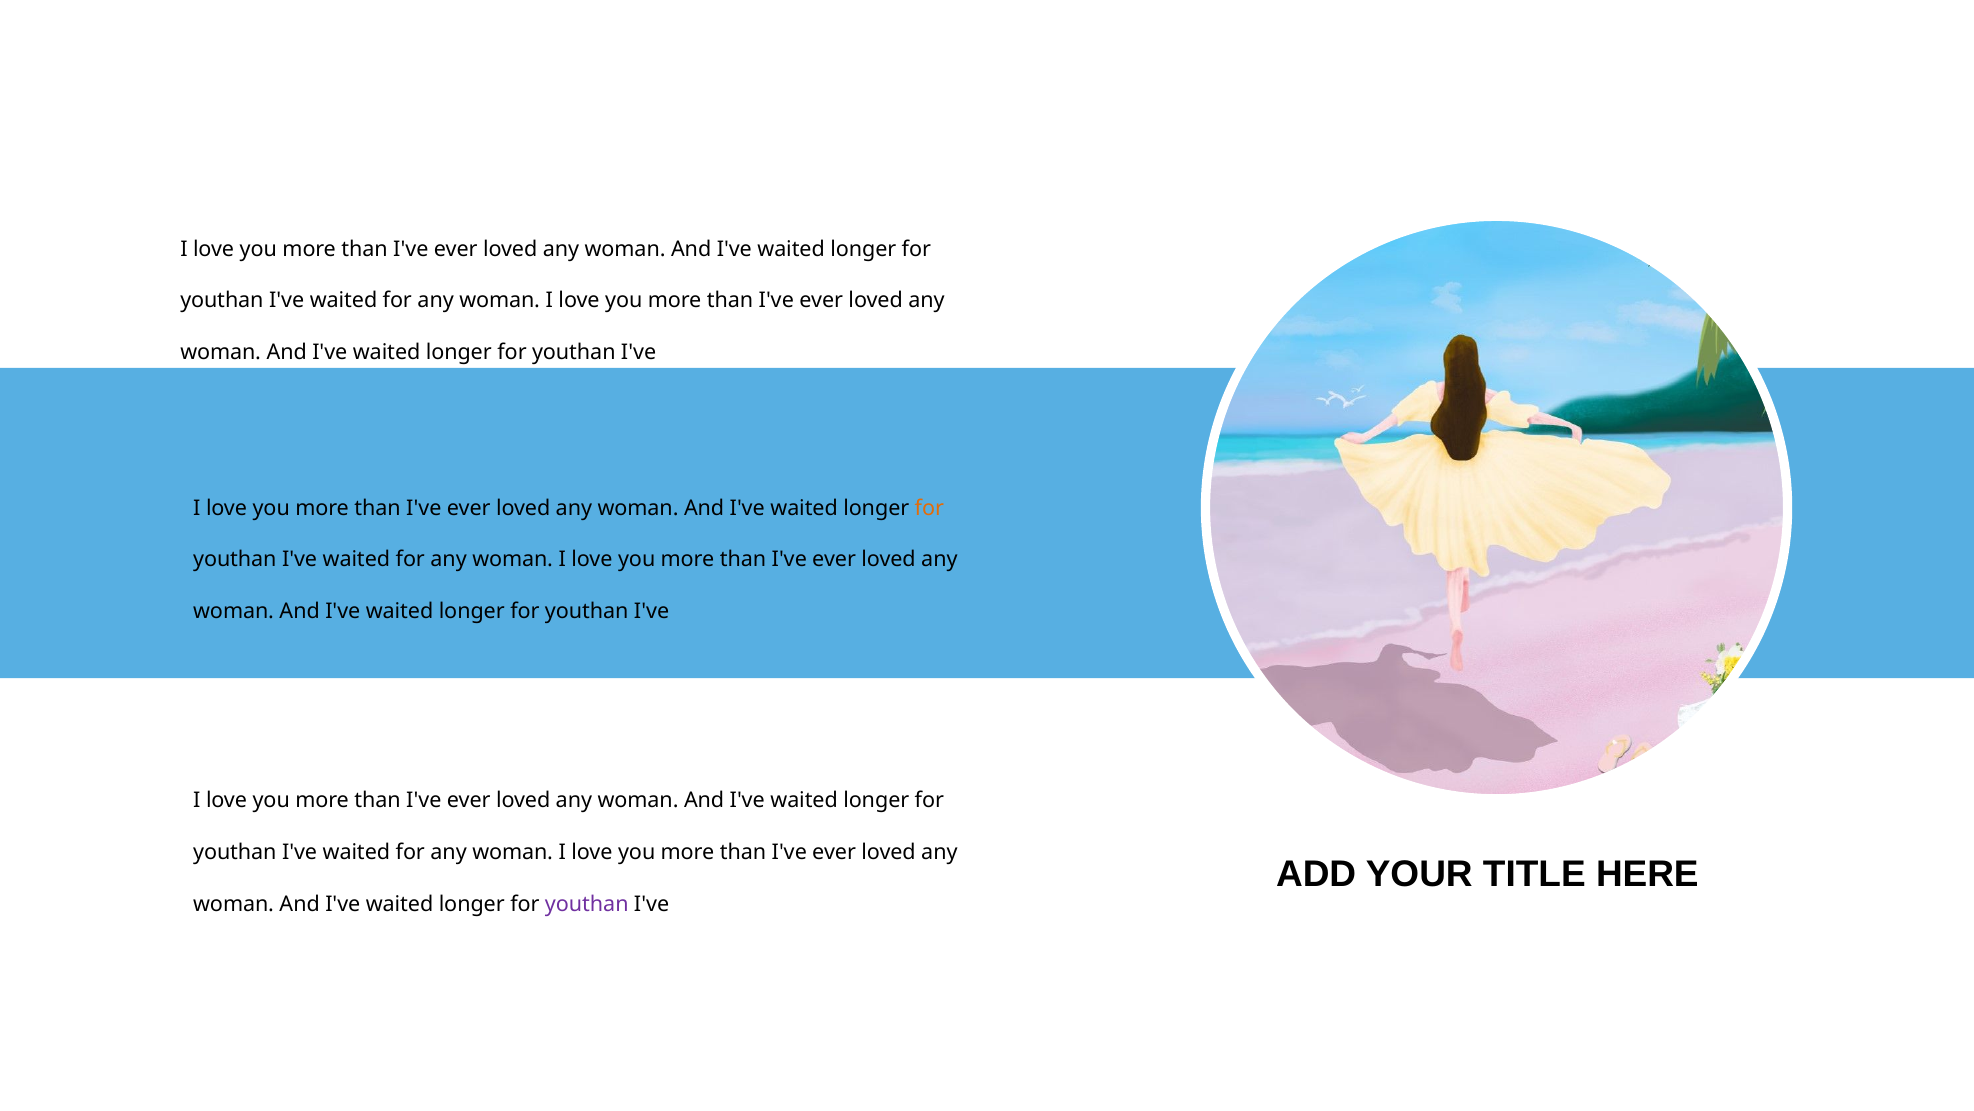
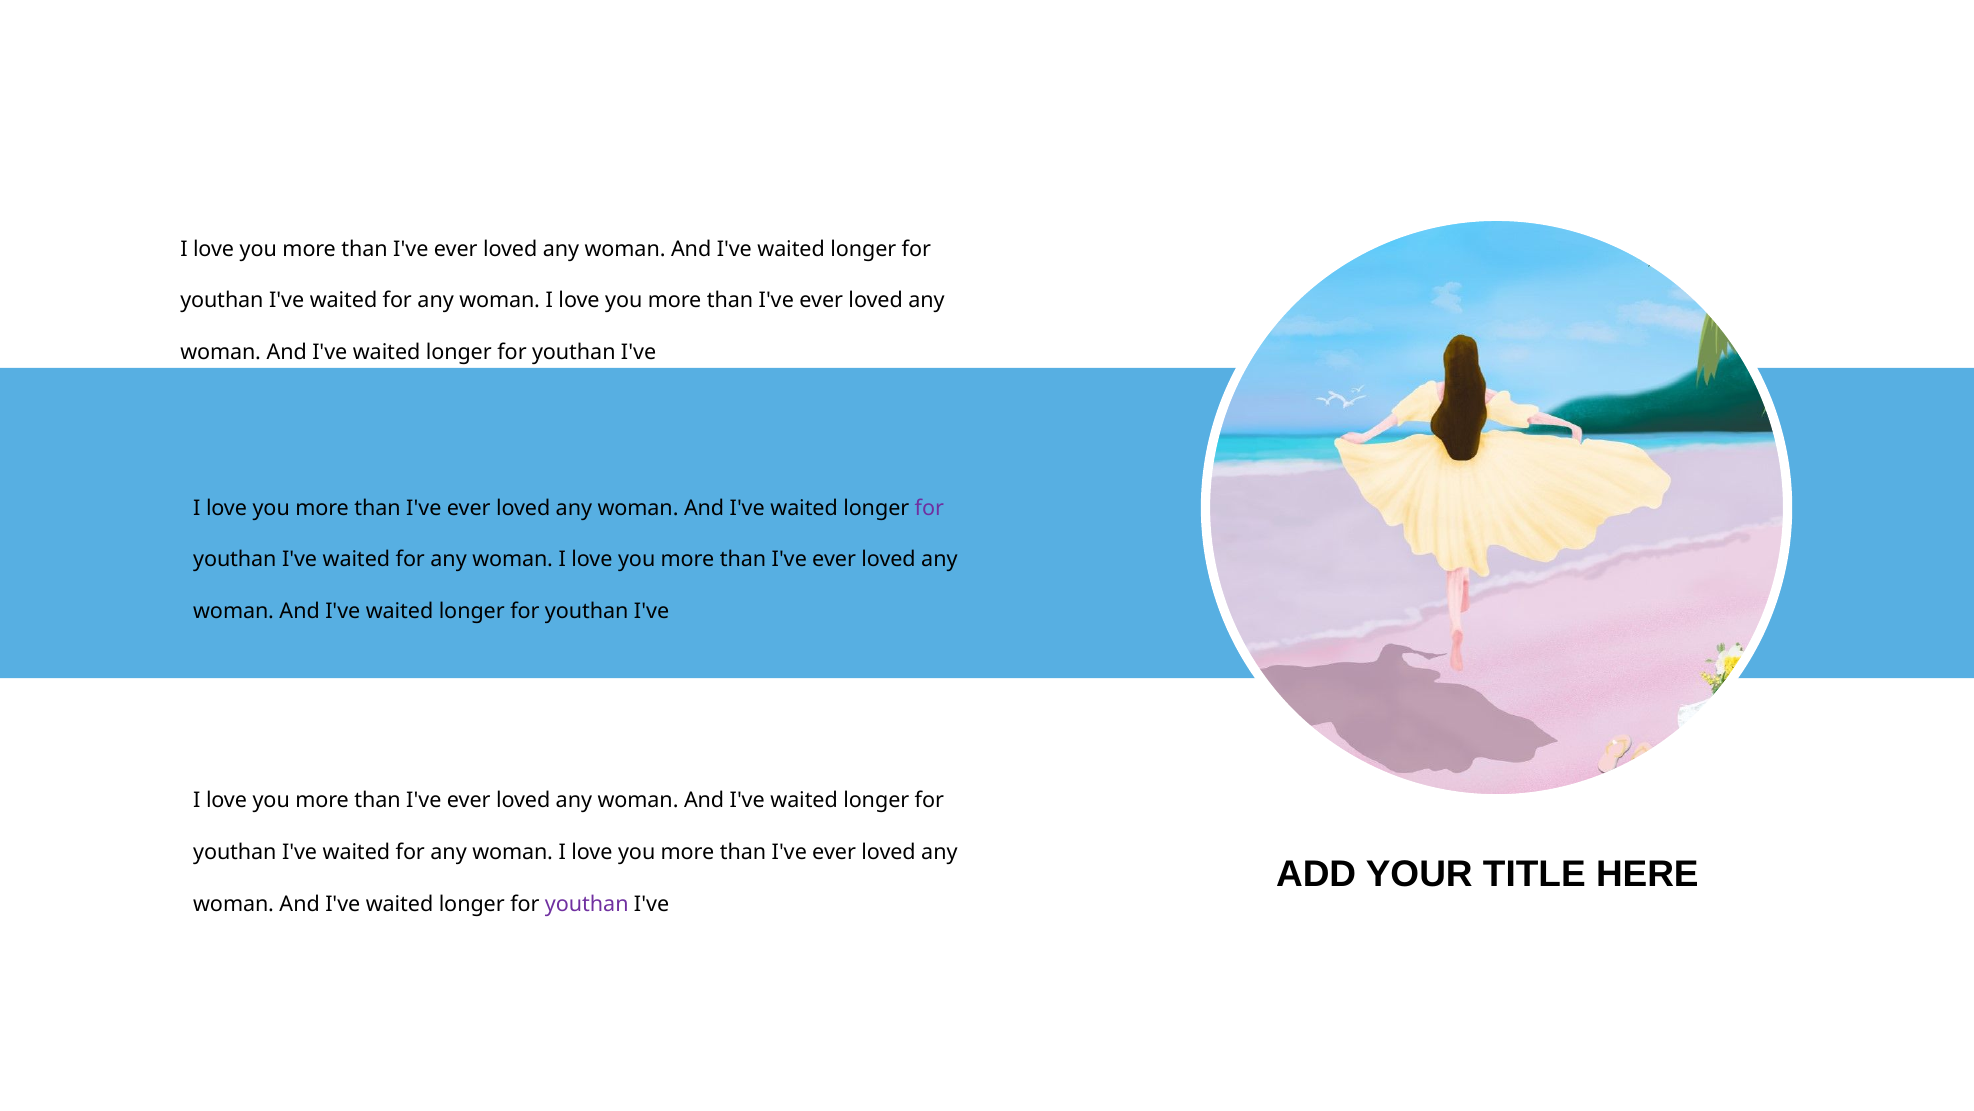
for at (929, 508) colour: orange -> purple
